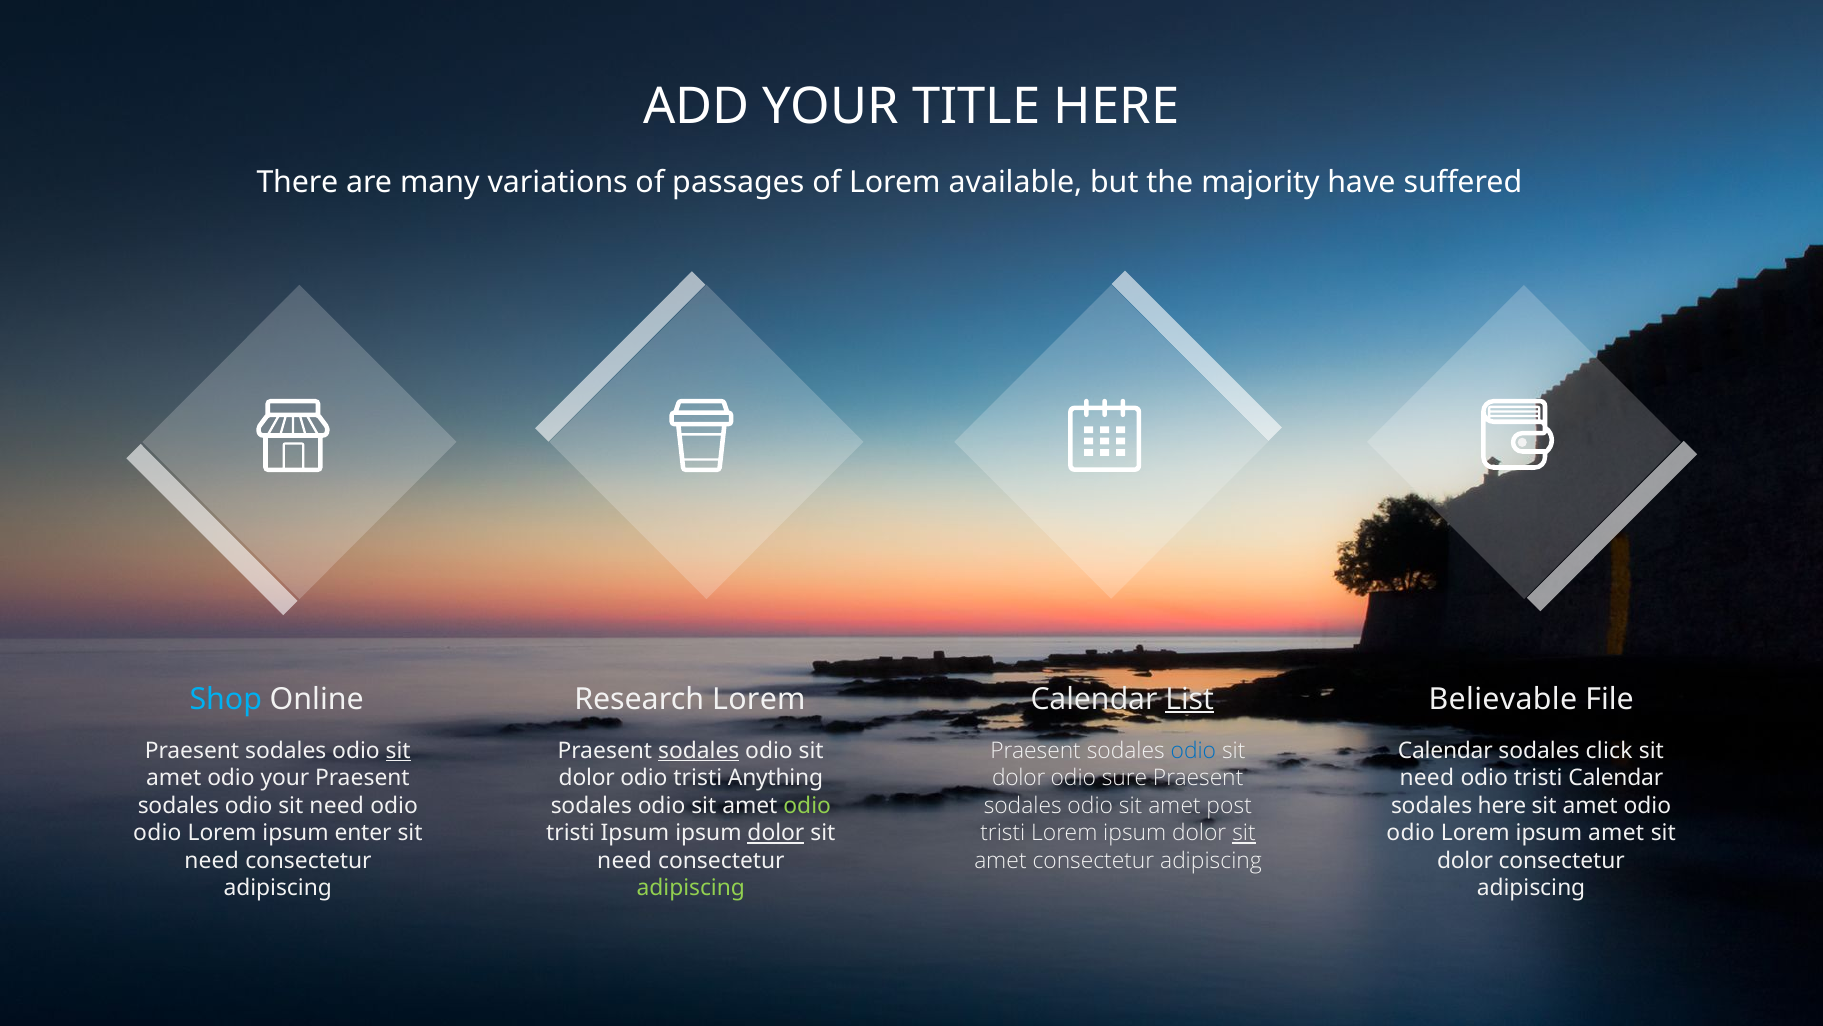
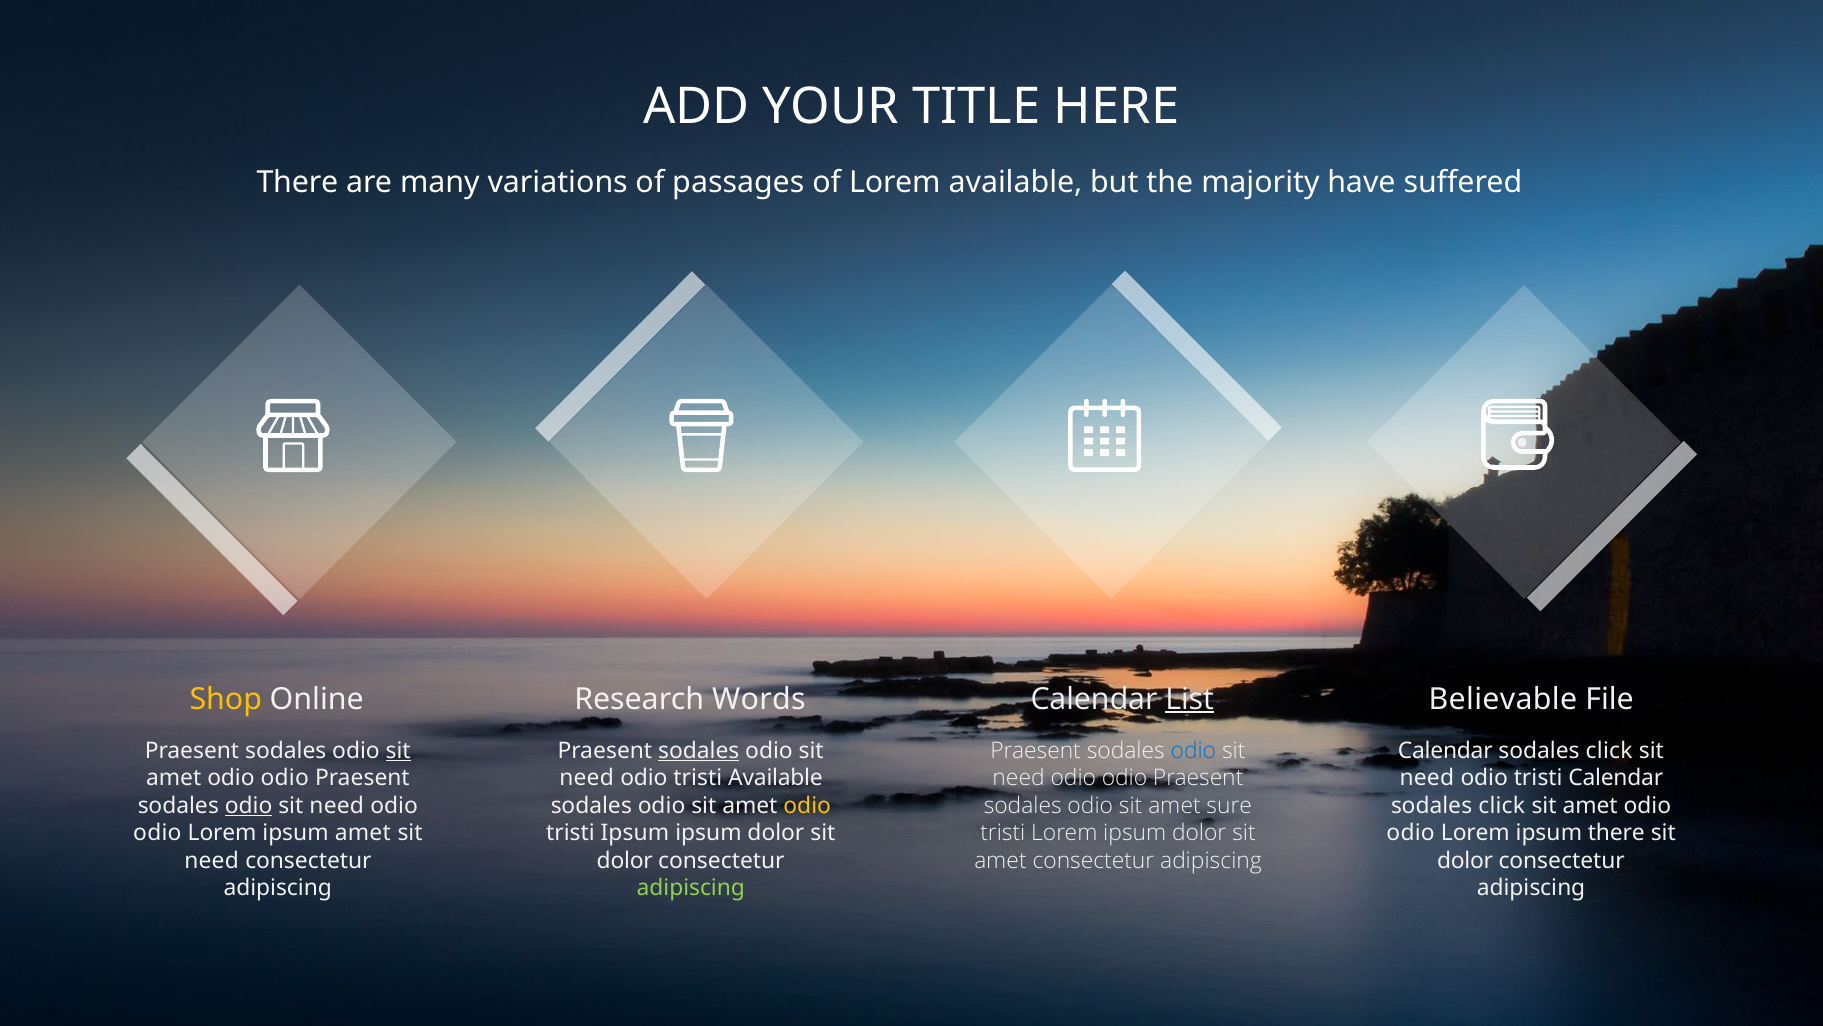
Shop colour: light blue -> yellow
Research Lorem: Lorem -> Words
dolor at (1019, 778): dolor -> need
sure at (1125, 778): sure -> odio
your at (285, 778): your -> odio
dolor at (587, 778): dolor -> need
tristi Anything: Anything -> Available
post: post -> sure
odio at (249, 805) underline: none -> present
odio at (807, 805) colour: light green -> yellow
here at (1502, 805): here -> click
sit at (1244, 833) underline: present -> none
ipsum enter: enter -> amet
dolor at (776, 833) underline: present -> none
ipsum amet: amet -> there
need at (625, 860): need -> dolor
